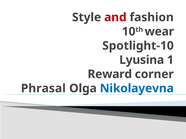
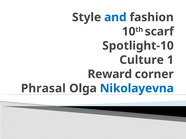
and colour: red -> blue
wear: wear -> scarf
Lyusina: Lyusina -> Culture
